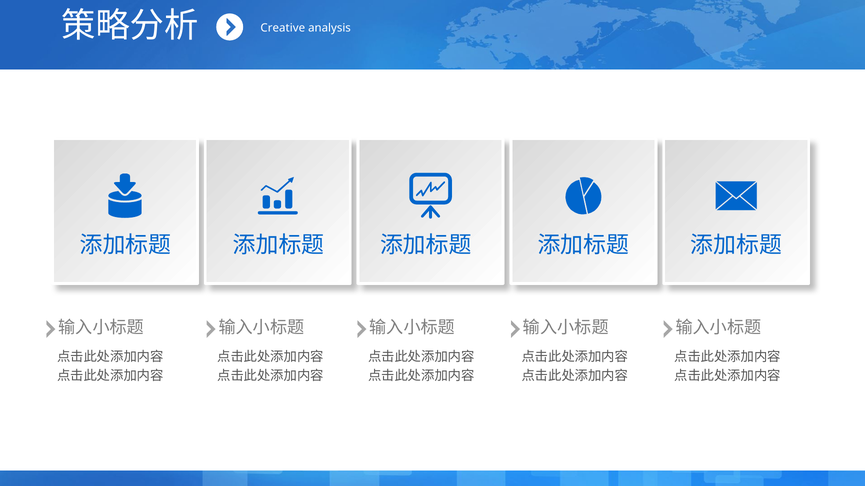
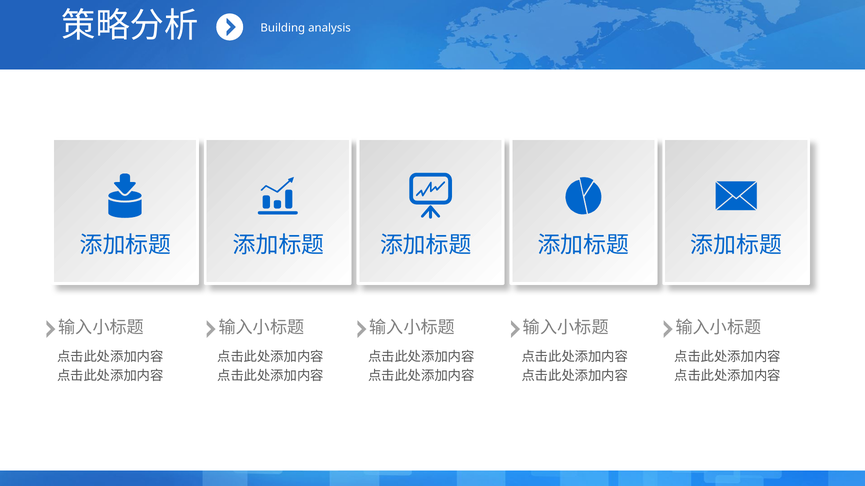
Creative: Creative -> Building
